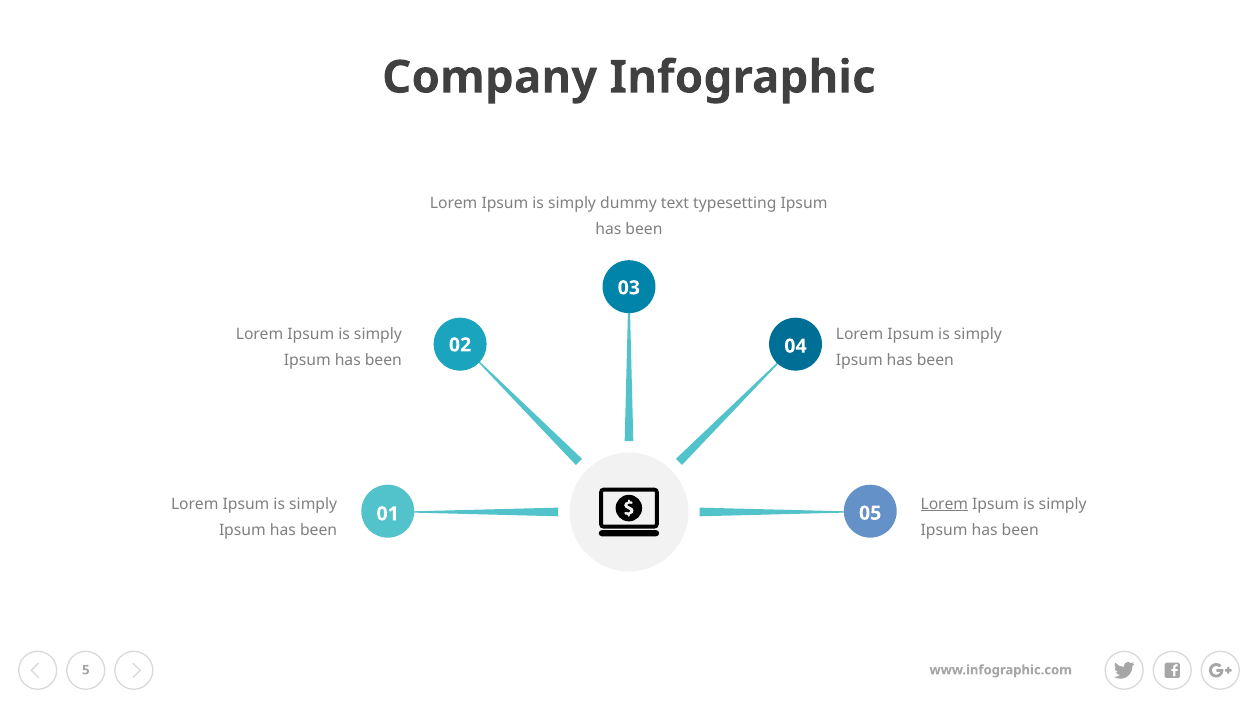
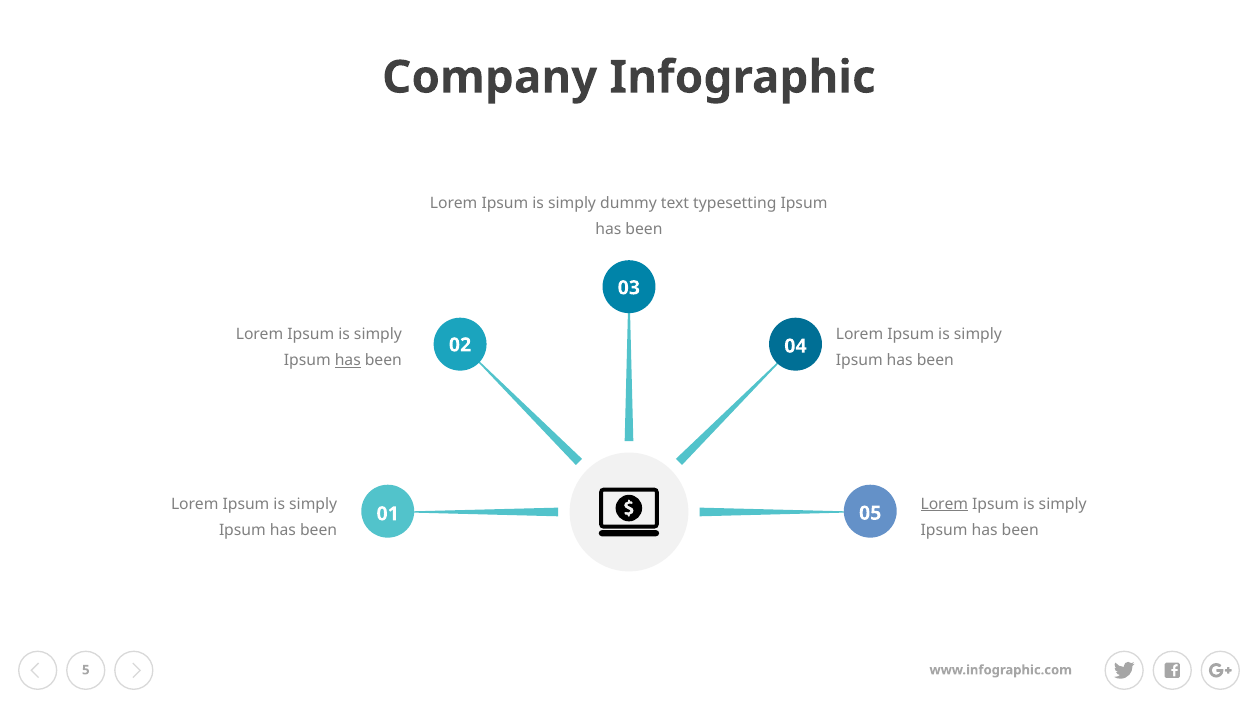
has at (348, 360) underline: none -> present
